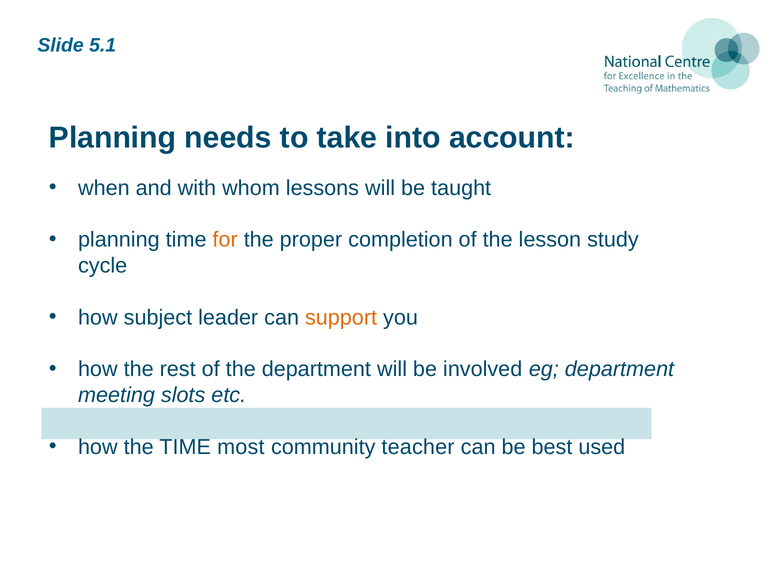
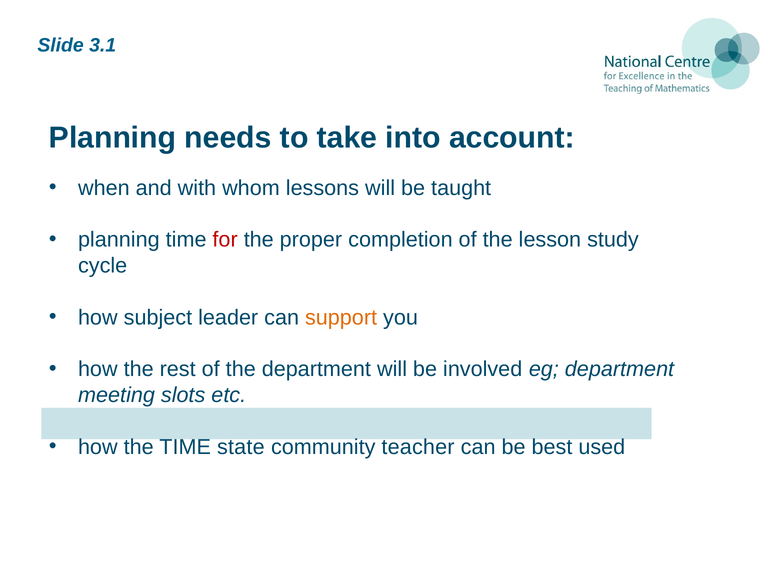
5.1: 5.1 -> 3.1
for colour: orange -> red
most: most -> state
